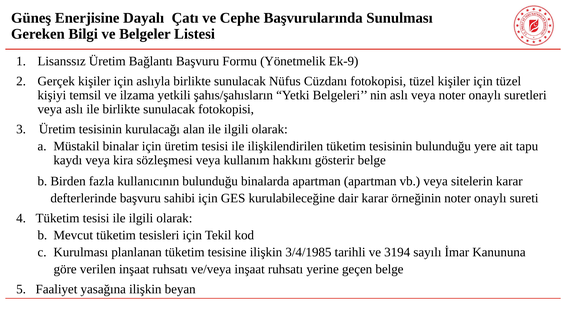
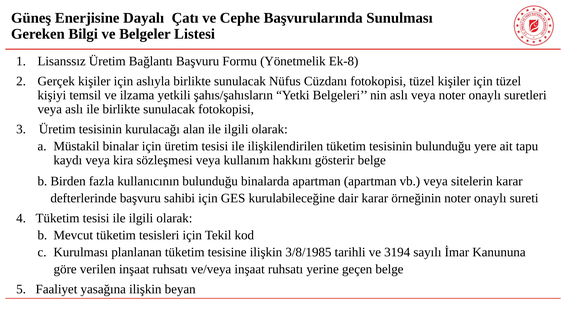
Ek-9: Ek-9 -> Ek-8
3/4/1985: 3/4/1985 -> 3/8/1985
